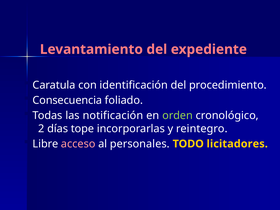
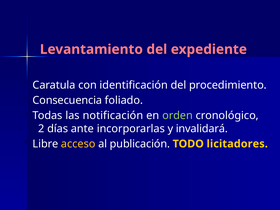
tope: tope -> ante
reintegro: reintegro -> invalidará
acceso colour: pink -> yellow
personales: personales -> publicación
